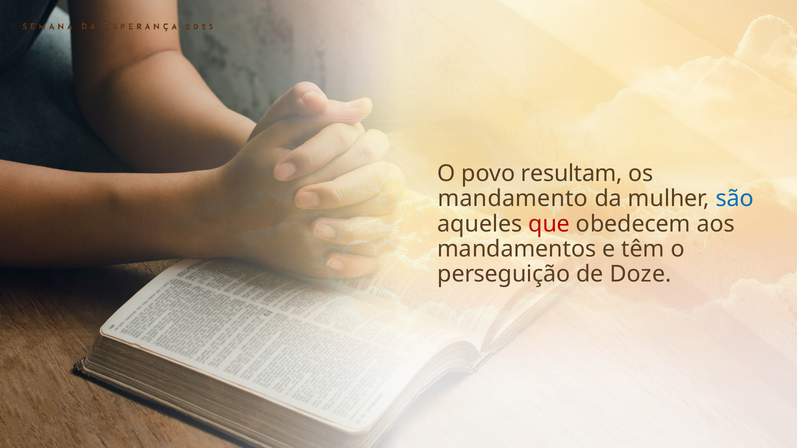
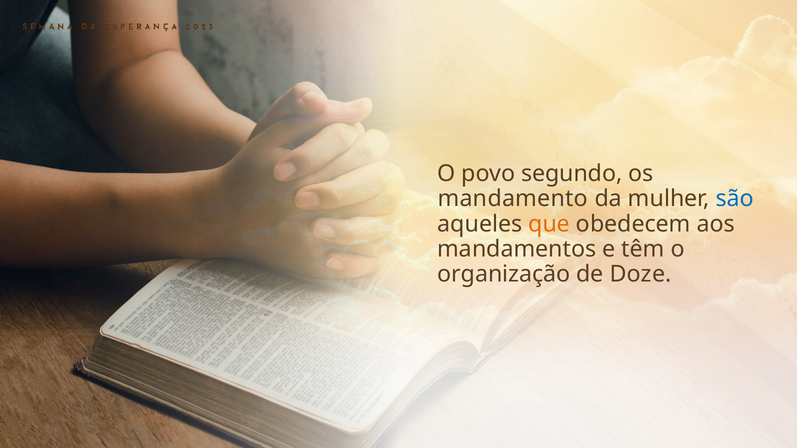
resultam: resultam -> segundo
que colour: red -> orange
perseguição: perseguição -> organização
